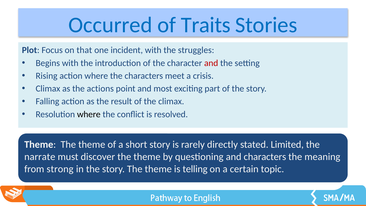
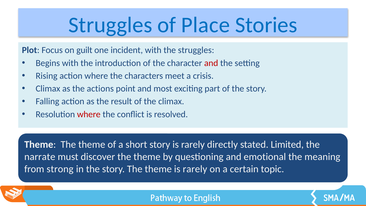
Occurred at (110, 25): Occurred -> Struggles
Traits: Traits -> Place
that: that -> guilt
where at (89, 114) colour: black -> red
and characters: characters -> emotional
theme is telling: telling -> rarely
